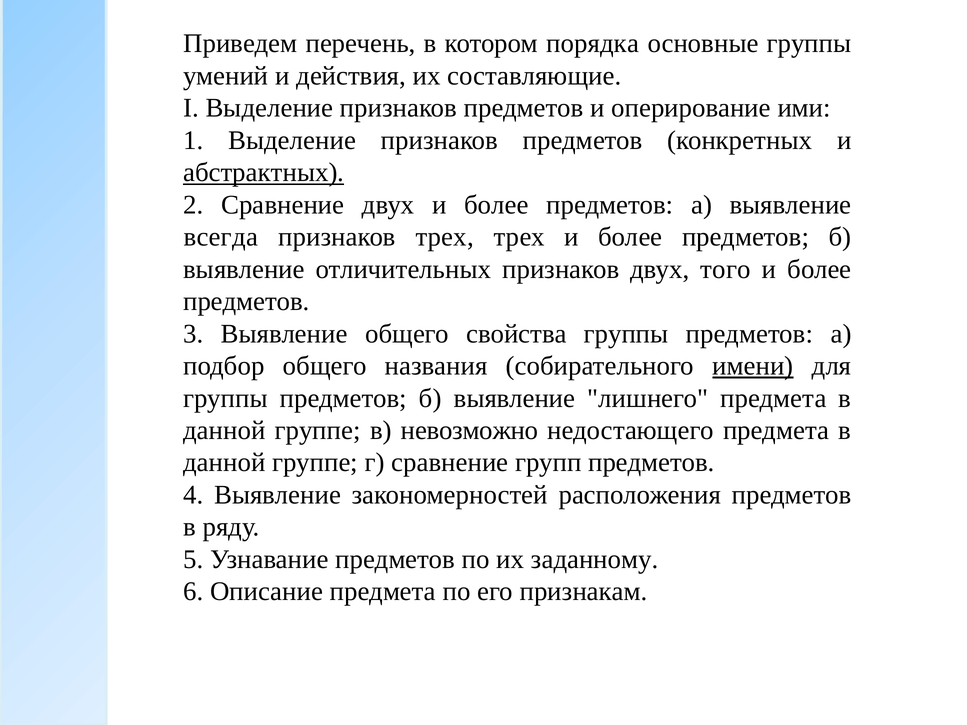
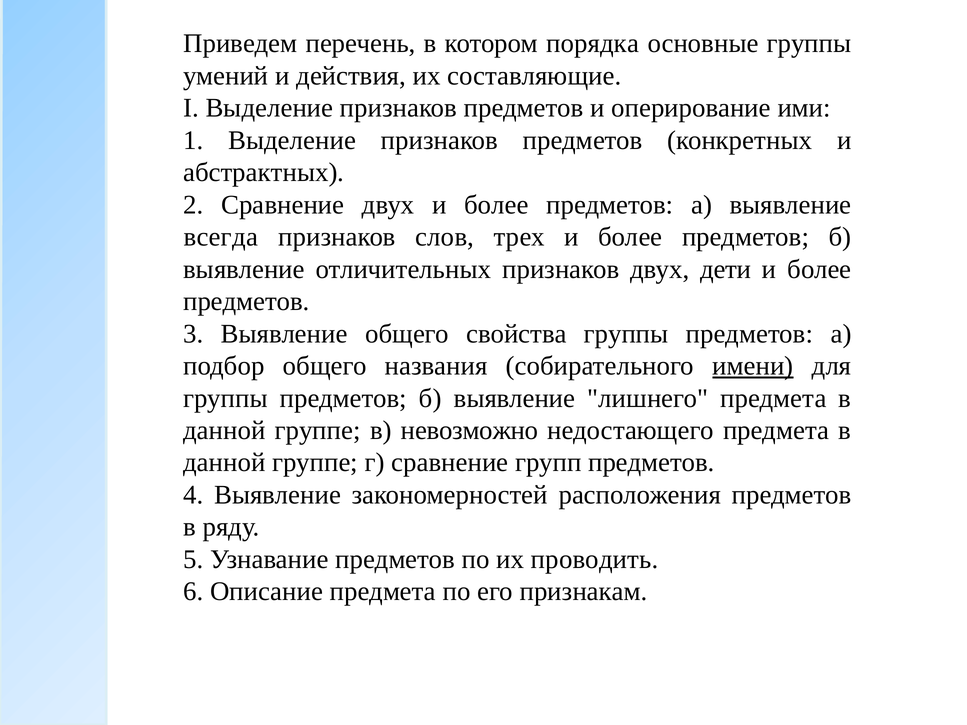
абстрактных underline: present -> none
признаков трех: трех -> слов
того: того -> дети
заданному: заданному -> проводить
